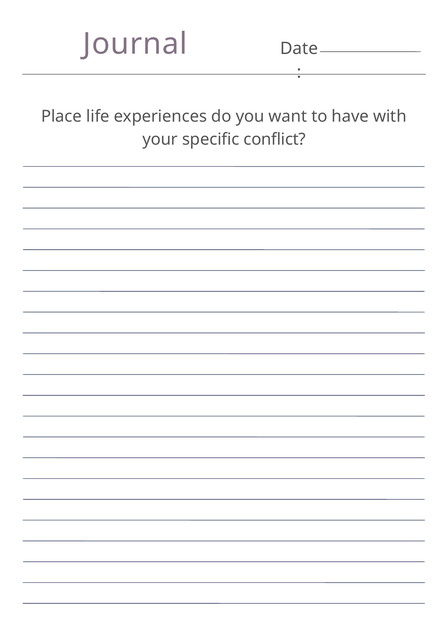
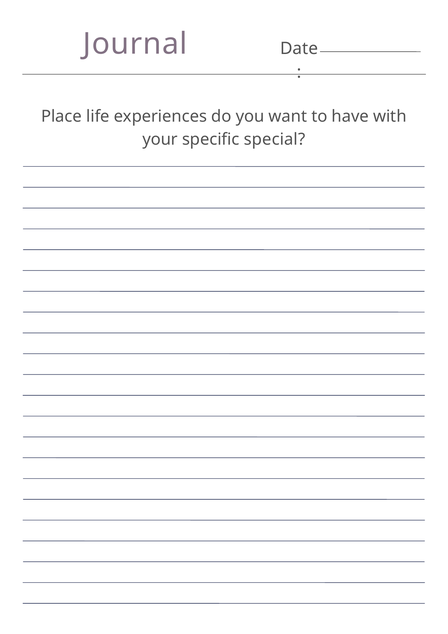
conflict: conflict -> special
